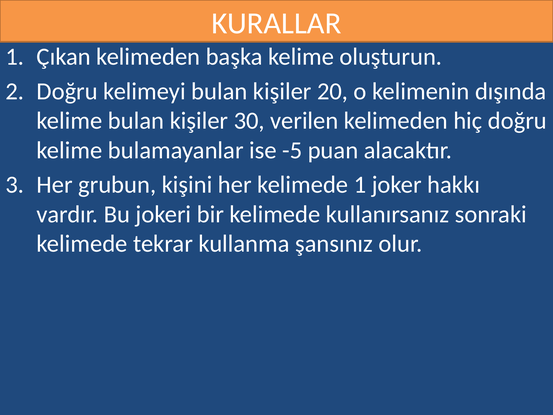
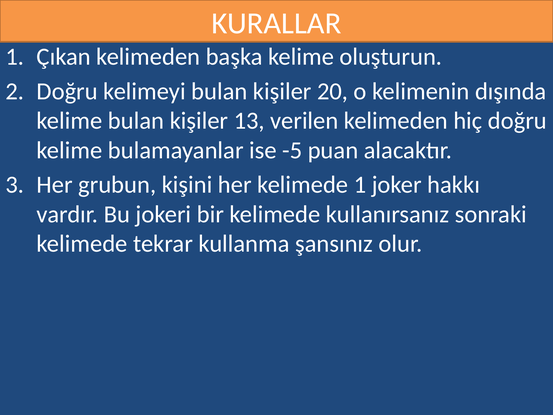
30: 30 -> 13
